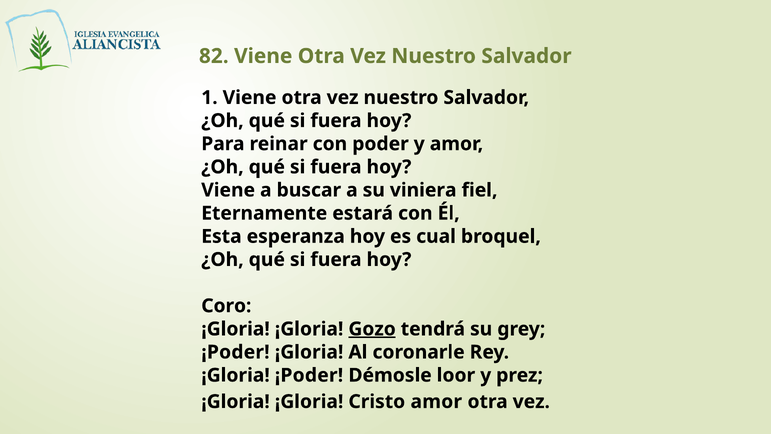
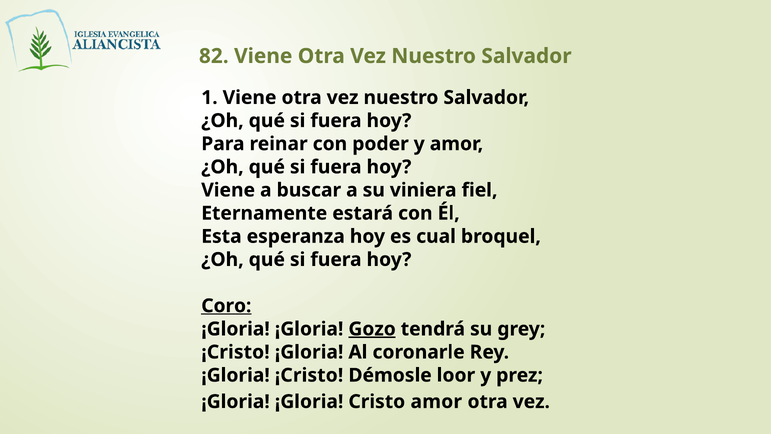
Coro underline: none -> present
¡Poder at (235, 352): ¡Poder -> ¡Cristo
¡Gloria ¡Poder: ¡Poder -> ¡Cristo
